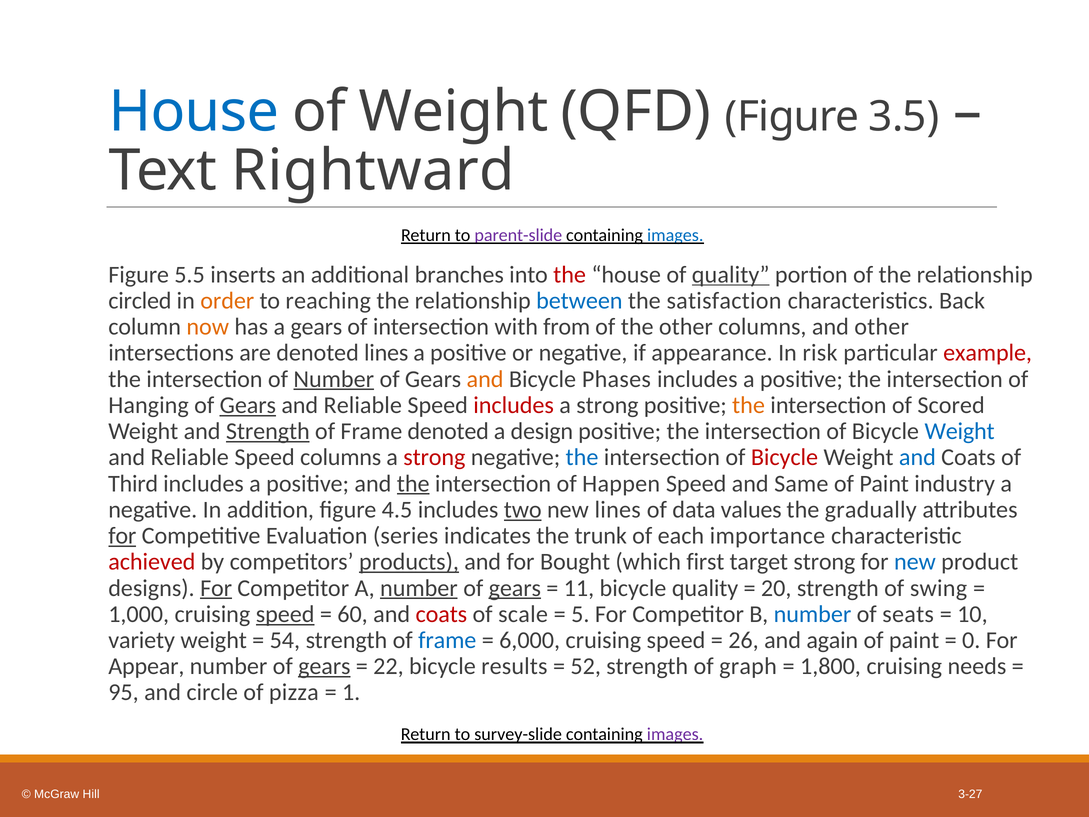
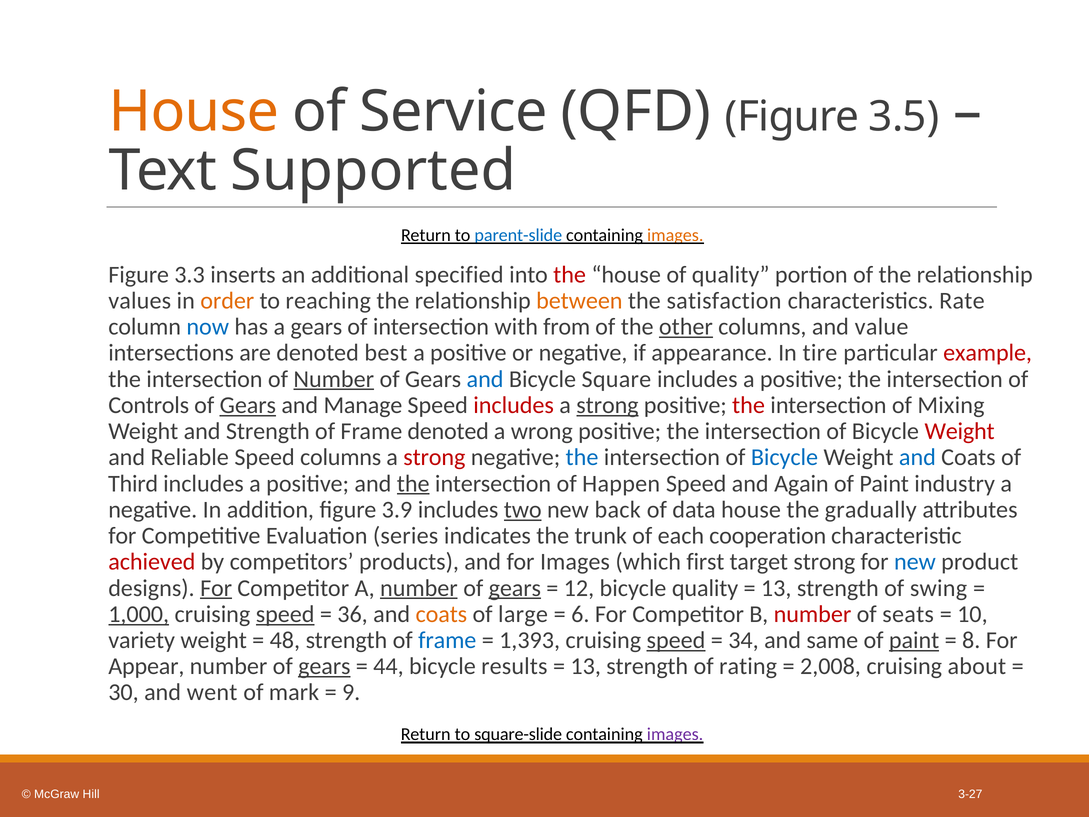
House at (194, 112) colour: blue -> orange
of Weight: Weight -> Service
Rightward: Rightward -> Supported
parent-slide colour: purple -> blue
images at (675, 235) colour: blue -> orange
5.5: 5.5 -> 3.3
branches: branches -> specified
quality at (731, 275) underline: present -> none
circled: circled -> values
between colour: blue -> orange
Back: Back -> Rate
now colour: orange -> blue
other at (686, 327) underline: none -> present
and other: other -> value
denoted lines: lines -> best
risk: risk -> tire
and at (485, 379) colour: orange -> blue
Phases: Phases -> Square
Hanging: Hanging -> Controls
Reliable at (363, 405): Reliable -> Manage
strong at (607, 405) underline: none -> present
the at (749, 405) colour: orange -> red
Scored: Scored -> Mixing
Strength at (268, 431) underline: present -> none
design: design -> wrong
Weight at (960, 431) colour: blue -> red
Bicycle at (785, 457) colour: red -> blue
Same: Same -> Again
4.5: 4.5 -> 3.9
new lines: lines -> back
data values: values -> house
for at (122, 536) underline: present -> none
importance: importance -> cooperation
products underline: present -> none
for Bought: Bought -> Images
11: 11 -> 12
20 at (776, 588): 20 -> 13
1,000 underline: none -> present
60: 60 -> 36
coats at (441, 614) colour: red -> orange
scale: scale -> large
5: 5 -> 6
number at (812, 614) colour: blue -> red
54: 54 -> 48
6,000: 6,000 -> 1,393
speed at (676, 640) underline: none -> present
26: 26 -> 34
again: again -> same
paint at (914, 640) underline: none -> present
0: 0 -> 8
22: 22 -> 44
52 at (586, 666): 52 -> 13
graph: graph -> rating
1,800: 1,800 -> 2,008
needs: needs -> about
95: 95 -> 30
circle: circle -> went
pizza: pizza -> mark
1: 1 -> 9
survey-slide: survey-slide -> square-slide
